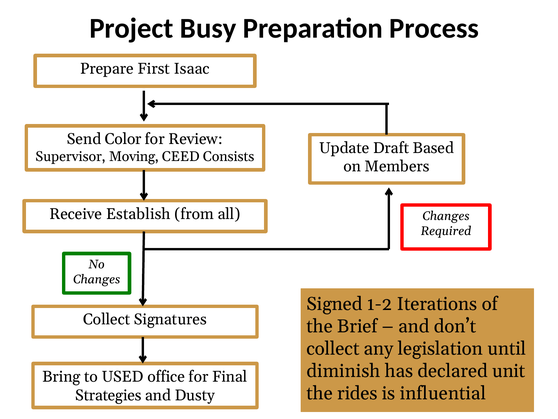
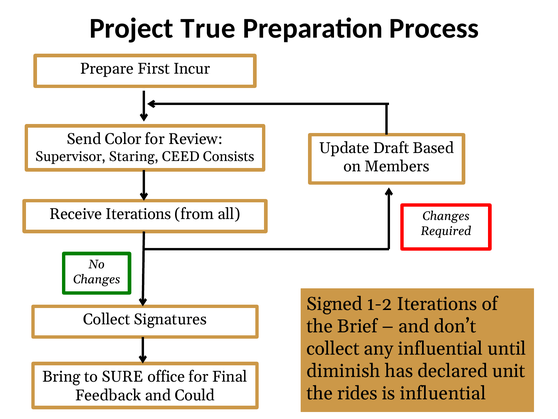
Busy: Busy -> True
Isaac: Isaac -> Incur
Moving: Moving -> Staring
Receive Establish: Establish -> Iterations
any legislation: legislation -> influential
USED: USED -> SURE
Strategies: Strategies -> Feedback
Dusty: Dusty -> Could
